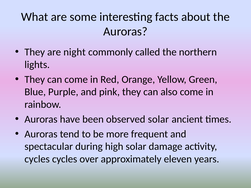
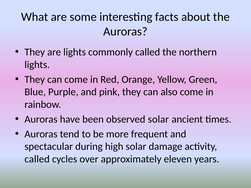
are night: night -> lights
cycles at (37, 159): cycles -> called
